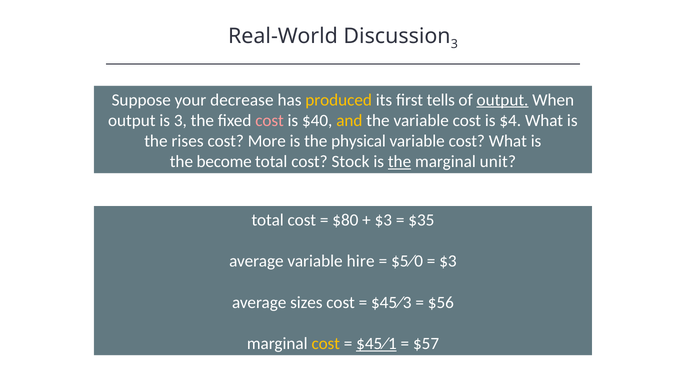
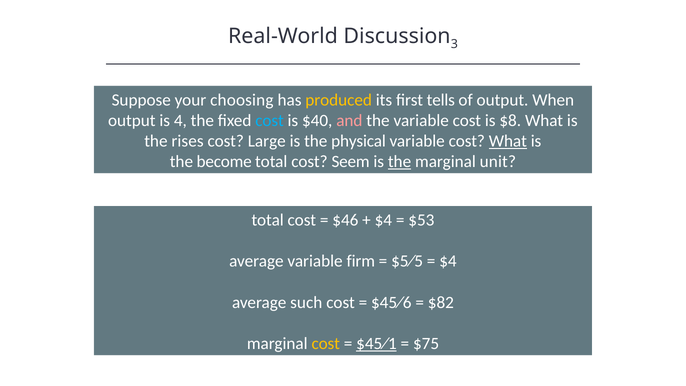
decrease: decrease -> choosing
output at (503, 100) underline: present -> none
is 3: 3 -> 4
cost at (270, 120) colour: pink -> light blue
and colour: yellow -> pink
$4: $4 -> $8
More: More -> Large
What at (508, 141) underline: none -> present
Stock: Stock -> Seem
$80: $80 -> $46
$3 at (383, 220): $3 -> $4
$35: $35 -> $53
hire: hire -> firm
$5∕0: $5∕0 -> $5∕5
$3 at (448, 261): $3 -> $4
sizes: sizes -> such
$45∕3: $45∕3 -> $45∕6
$56: $56 -> $82
$57: $57 -> $75
